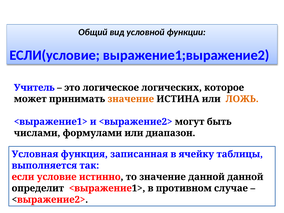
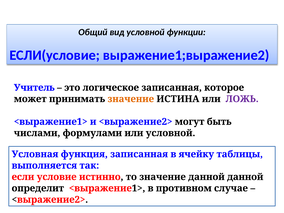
логическое логических: логических -> записанная
ЛОЖЬ colour: orange -> purple
или диапазон: диапазон -> условной
